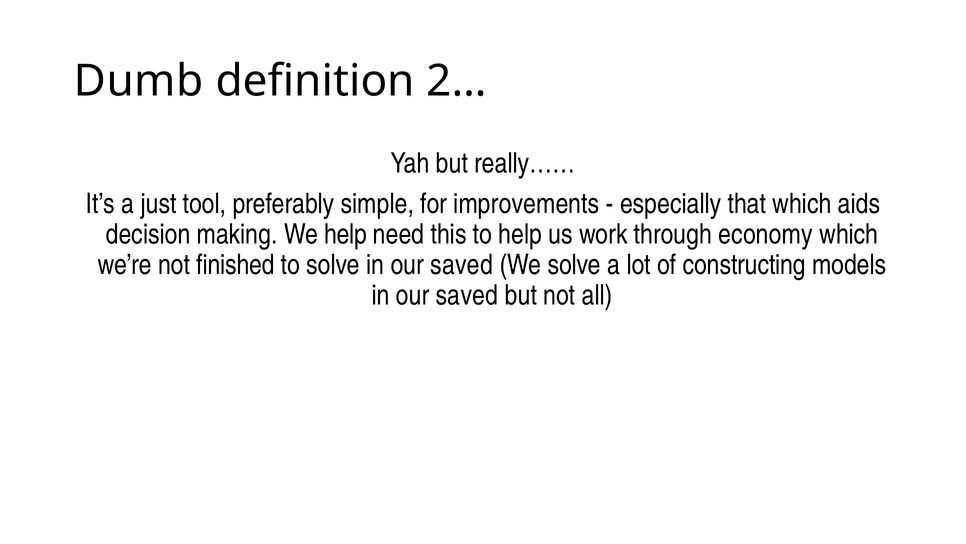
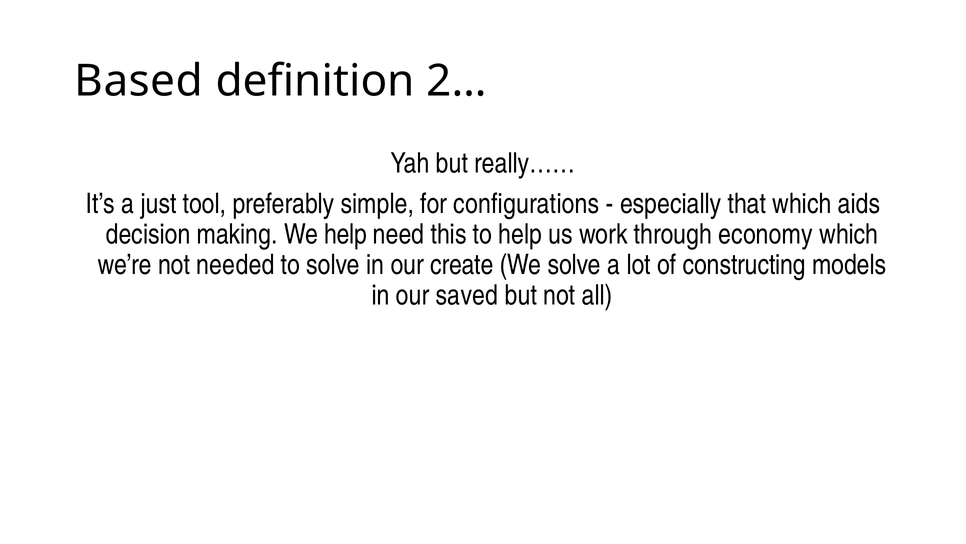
Dumb: Dumb -> Based
improvements: improvements -> configurations
finished: finished -> needed
solve in our saved: saved -> create
